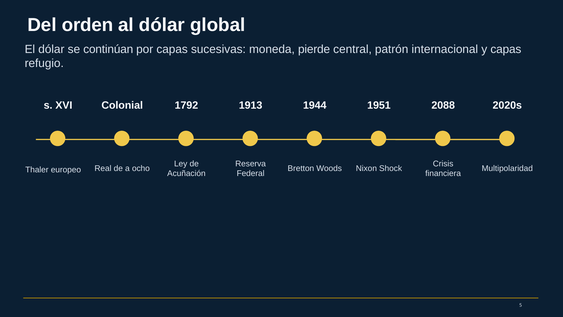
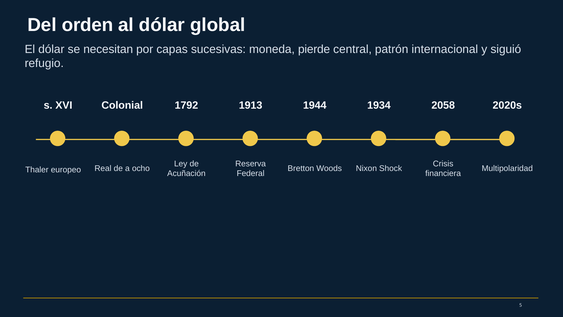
continúan: continúan -> necesitan
y capas: capas -> siguió
1951: 1951 -> 1934
2088: 2088 -> 2058
